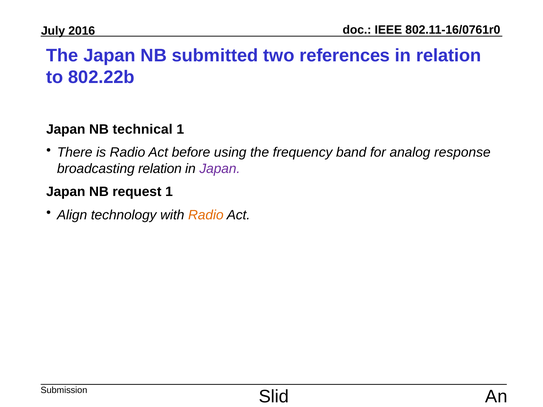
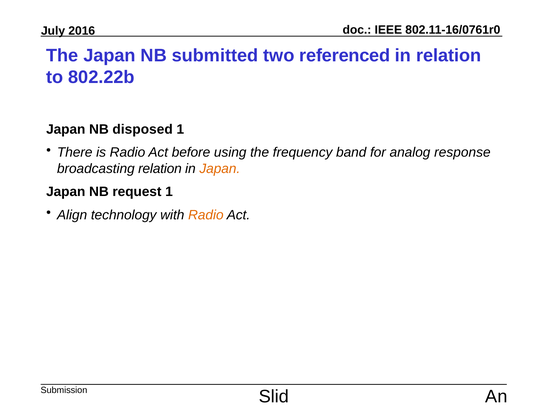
references: references -> referenced
technical: technical -> disposed
Japan at (220, 169) colour: purple -> orange
